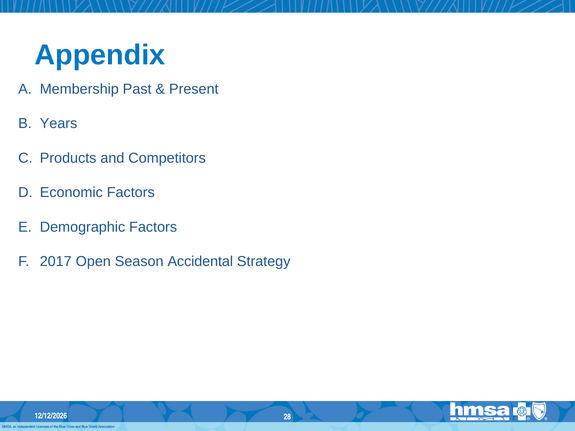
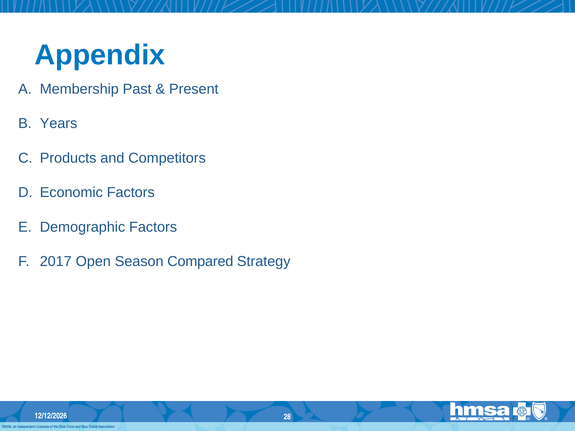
Accidental: Accidental -> Compared
